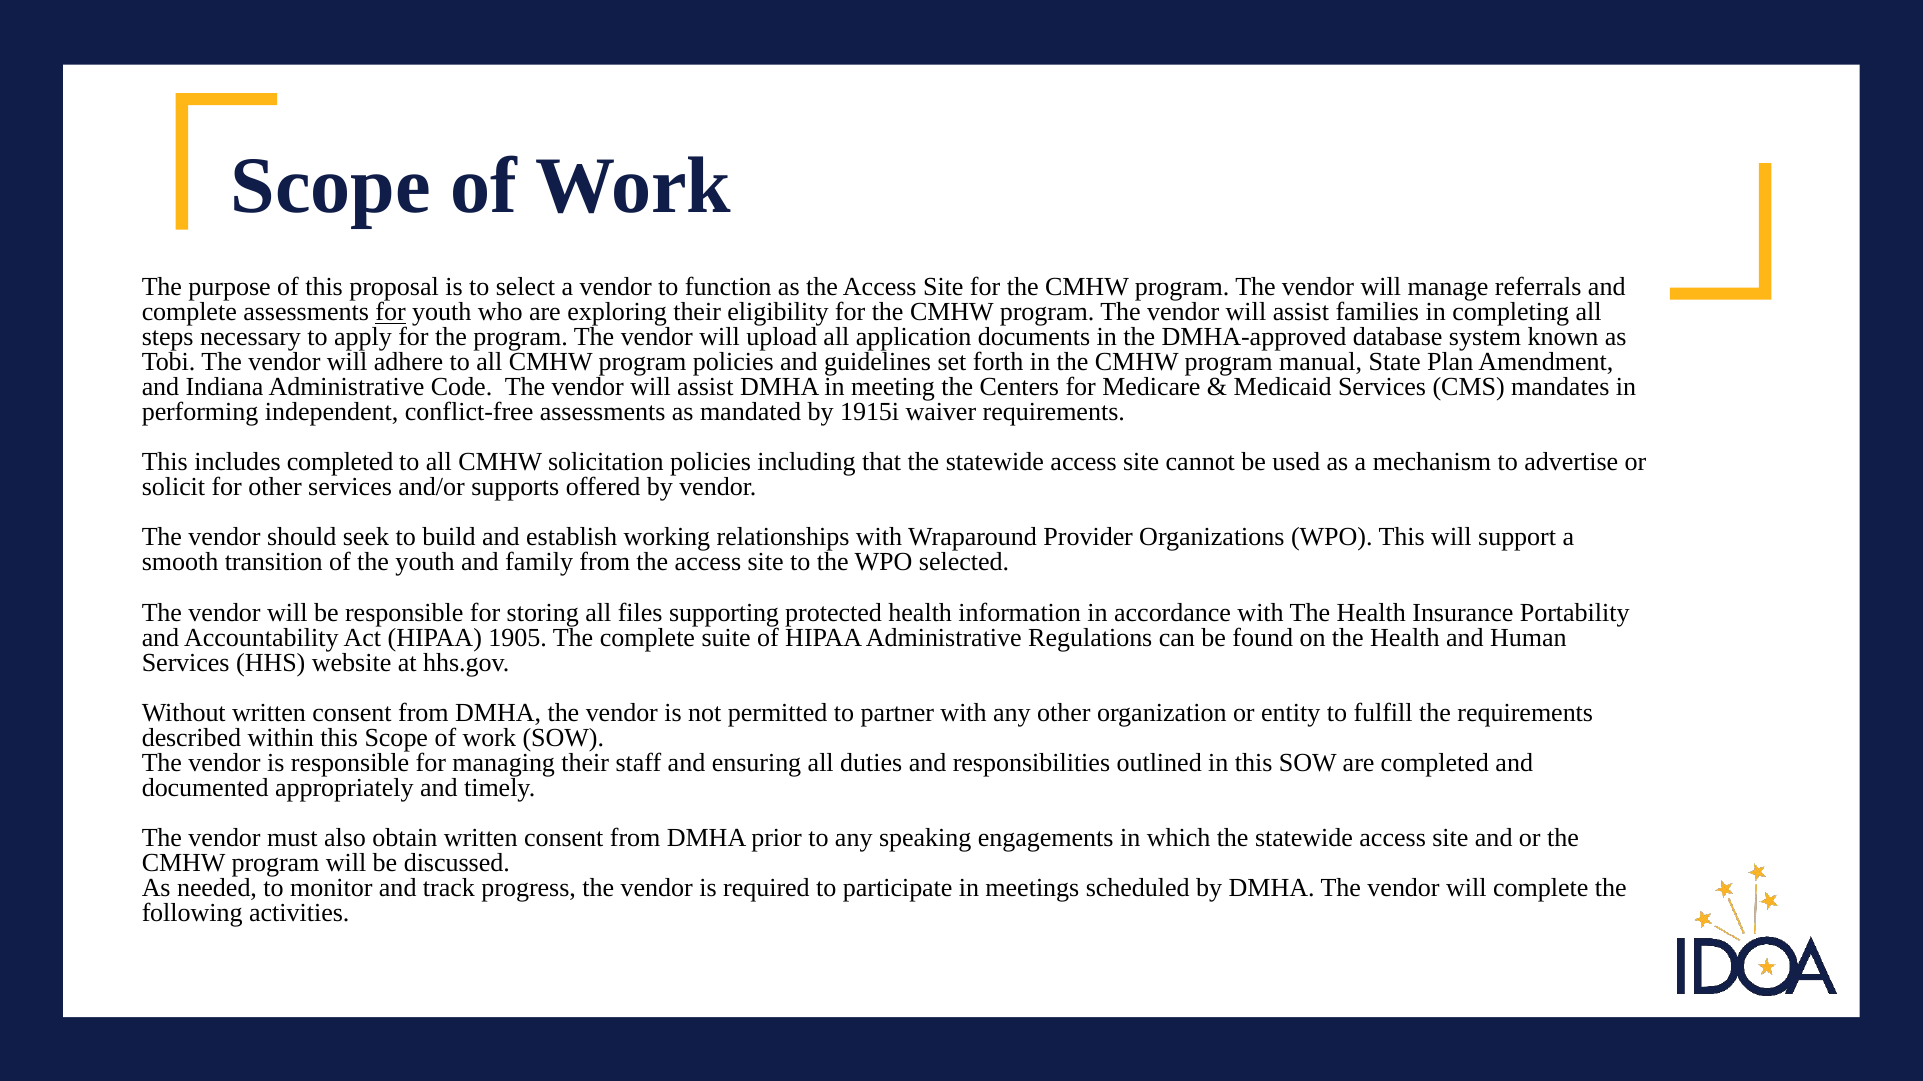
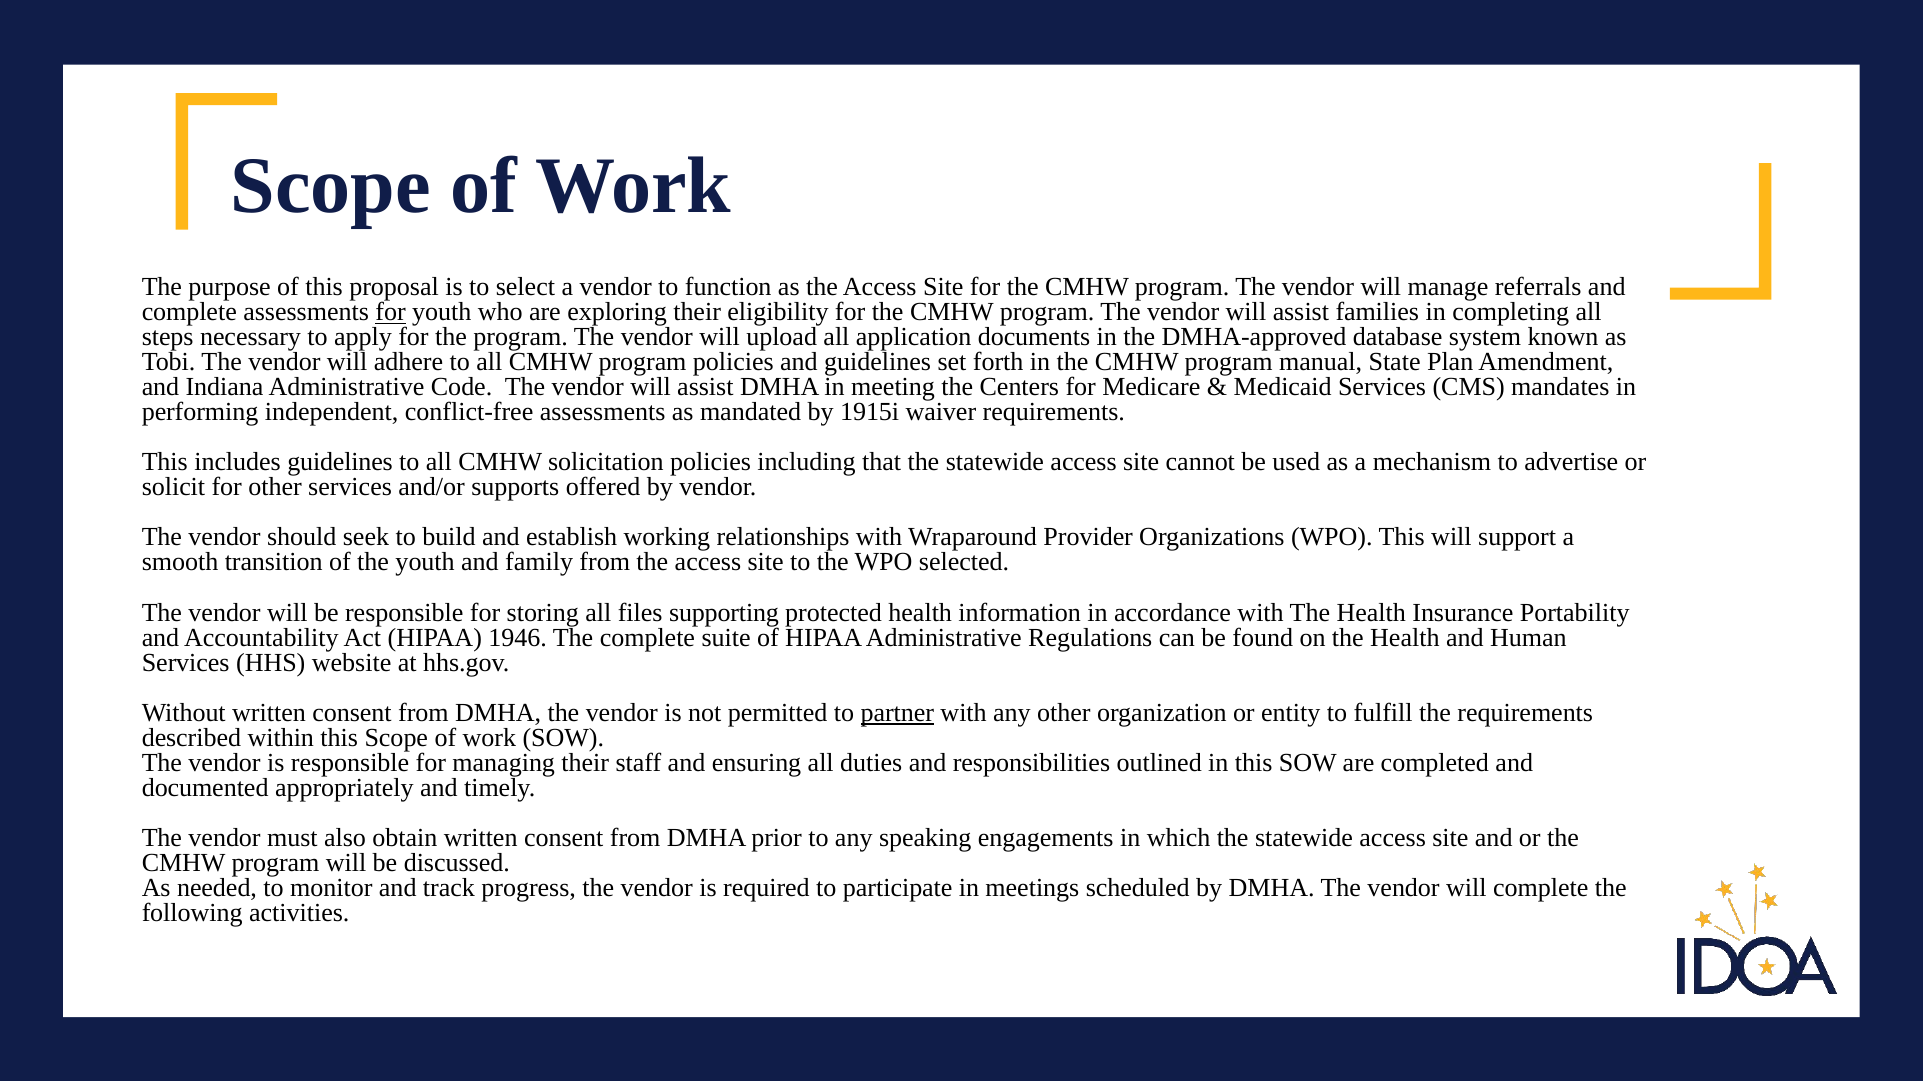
includes completed: completed -> guidelines
1905: 1905 -> 1946
partner underline: none -> present
